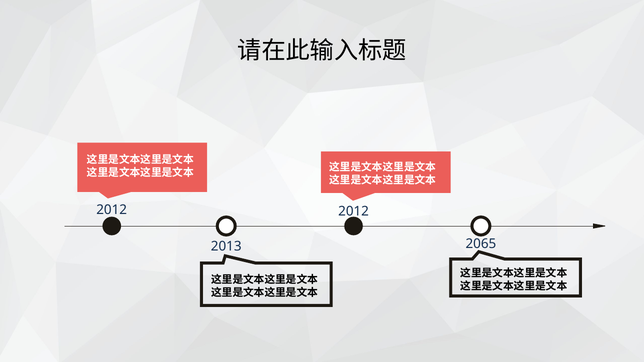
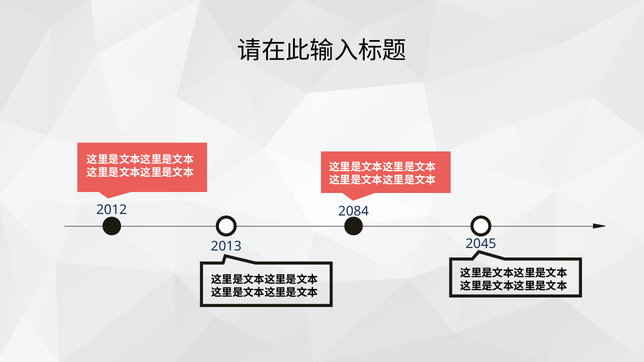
2012 2012: 2012 -> 2084
2065: 2065 -> 2045
